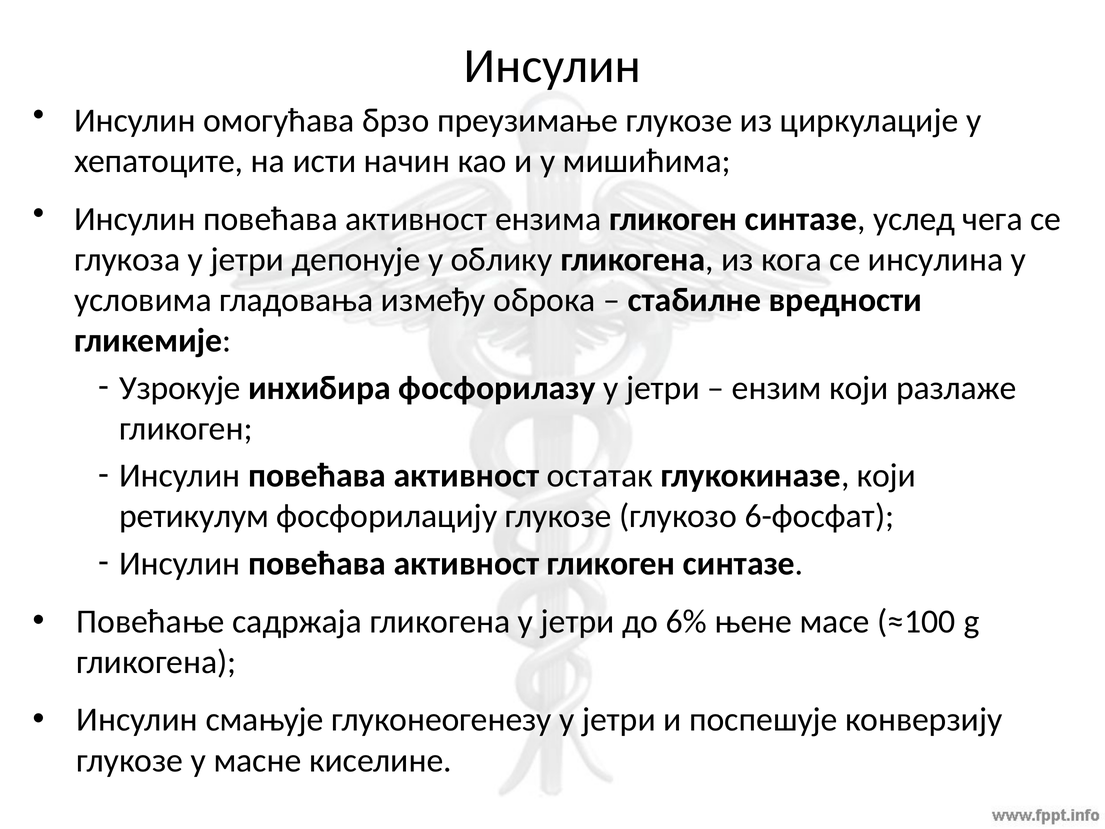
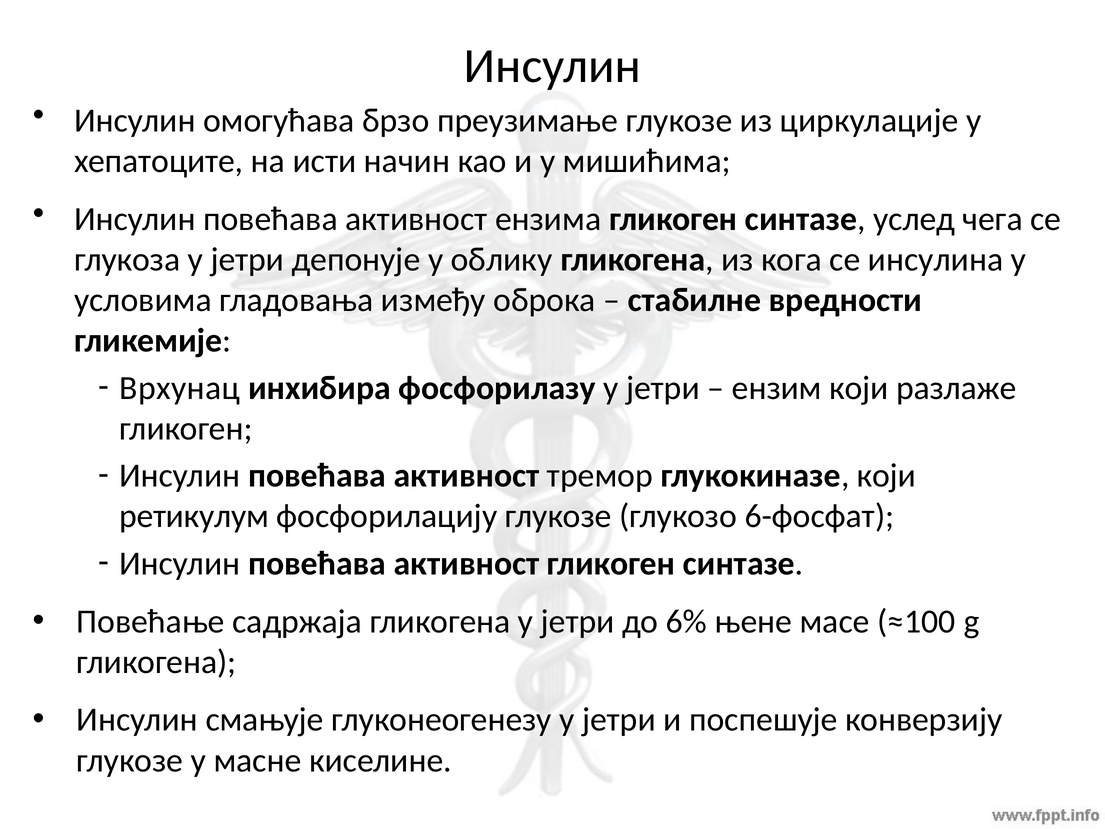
Узрокује: Узрокује -> Врхунац
остатак: остатак -> тремор
